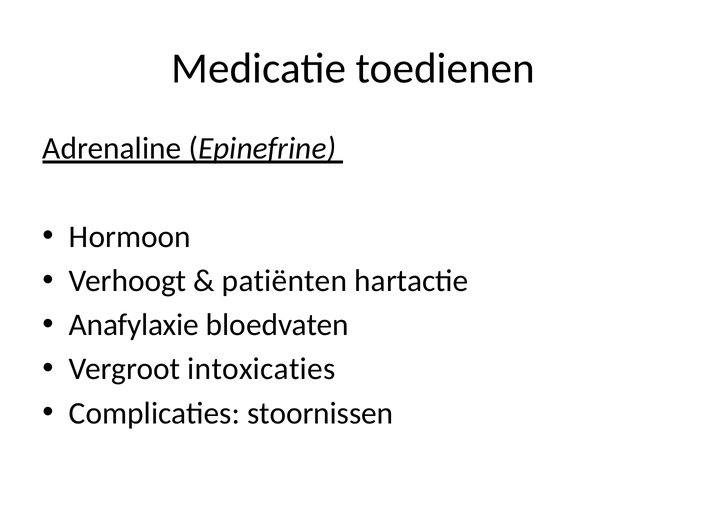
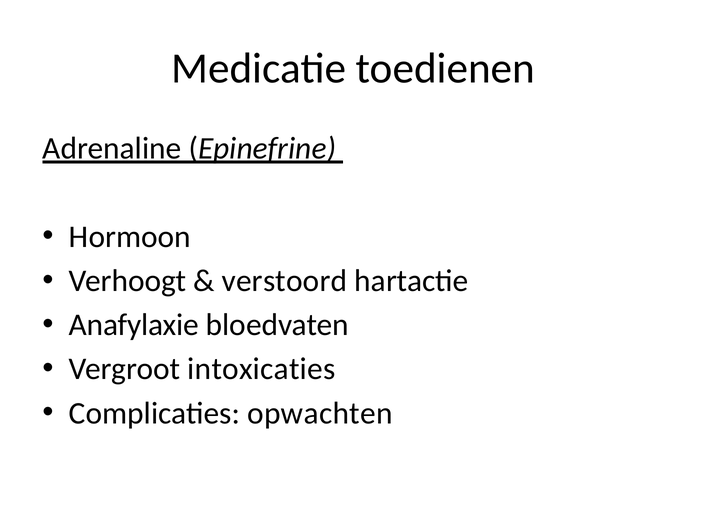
patiënten: patiënten -> verstoord
stoornissen: stoornissen -> opwachten
